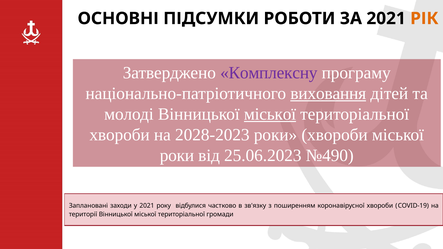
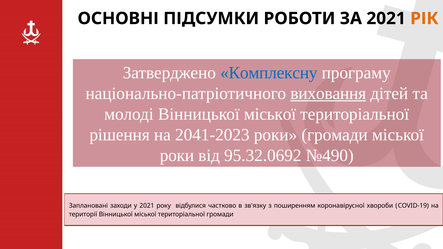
Комплексну colour: purple -> blue
міської at (270, 114) underline: present -> none
хвороби at (120, 135): хвороби -> рішення
2028-2023: 2028-2023 -> 2041-2023
роки хвороби: хвороби -> громади
25.06.2023: 25.06.2023 -> 95.32.0692
